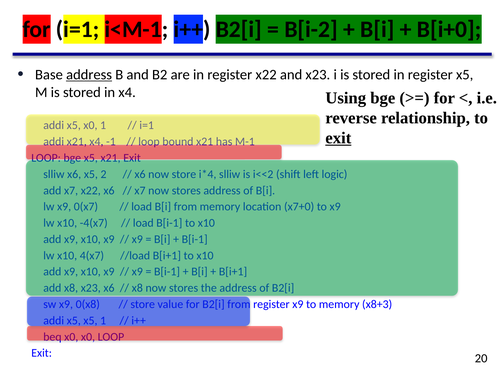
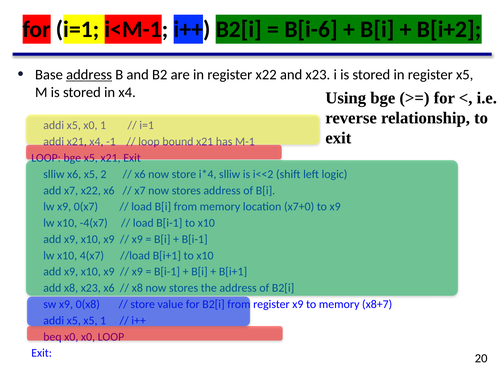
B[i-2: B[i-2 -> B[i-6
B[i+0: B[i+0 -> B[i+2
exit at (338, 138) underline: present -> none
x8+3: x8+3 -> x8+7
